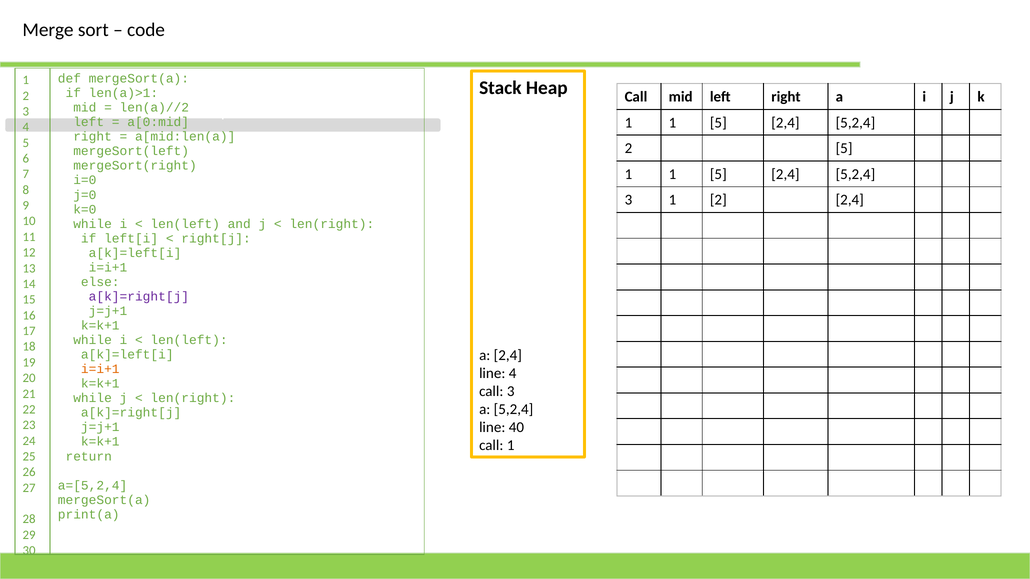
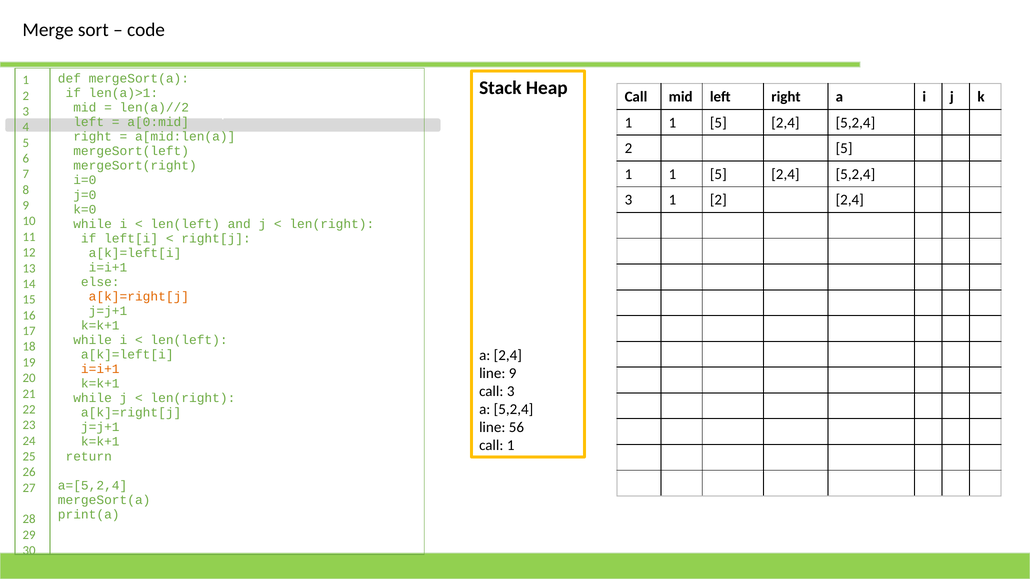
a[k]=right[j at (139, 297) colour: purple -> orange
line 4: 4 -> 9
40: 40 -> 56
